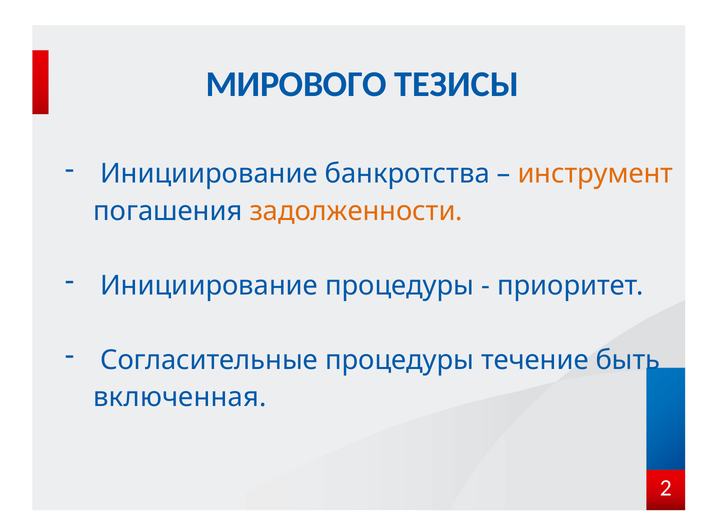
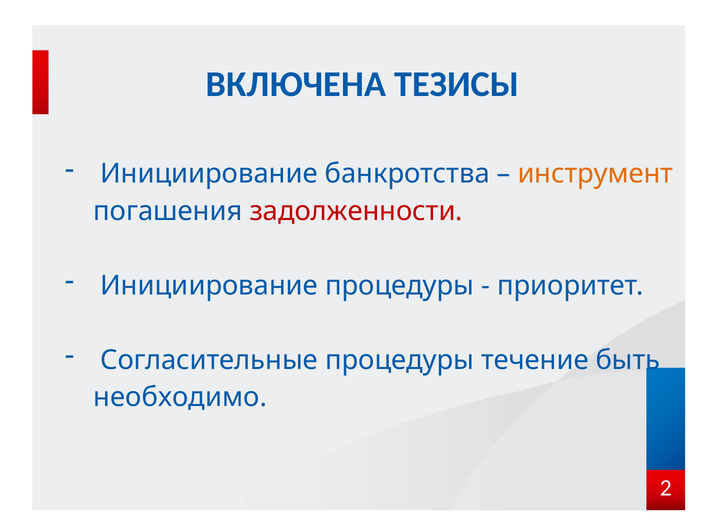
МИРОВОГО: МИРОВОГО -> ВКЛЮЧЕНА
задолженности colour: orange -> red
включенная: включенная -> необходимо
